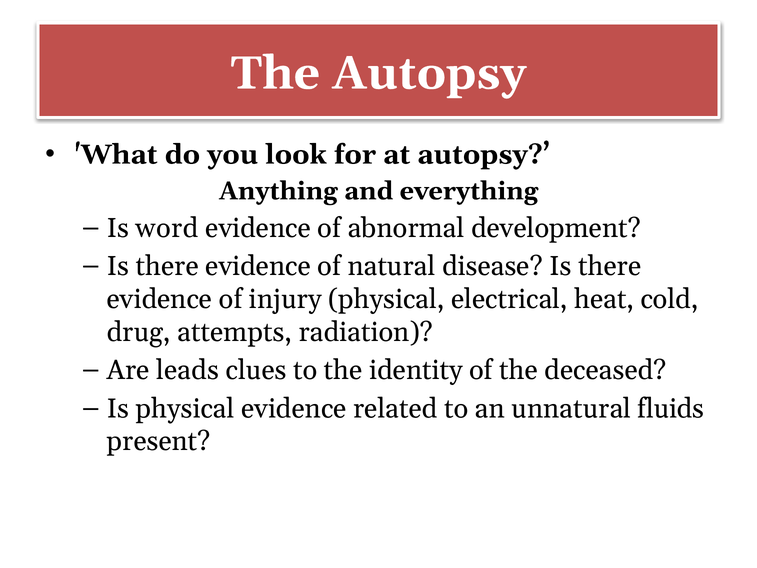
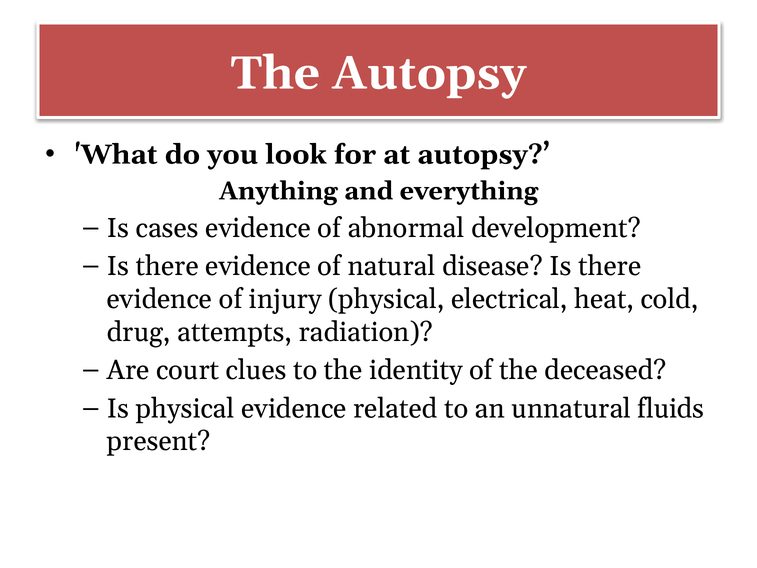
word: word -> cases
leads: leads -> court
